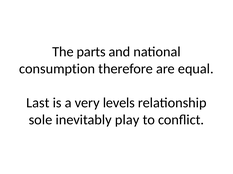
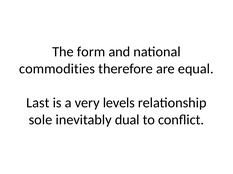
parts: parts -> form
consumption: consumption -> commodities
play: play -> dual
